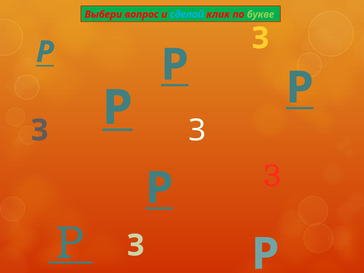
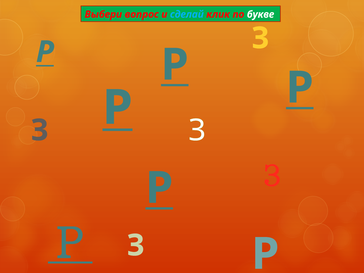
букве colour: light green -> white
